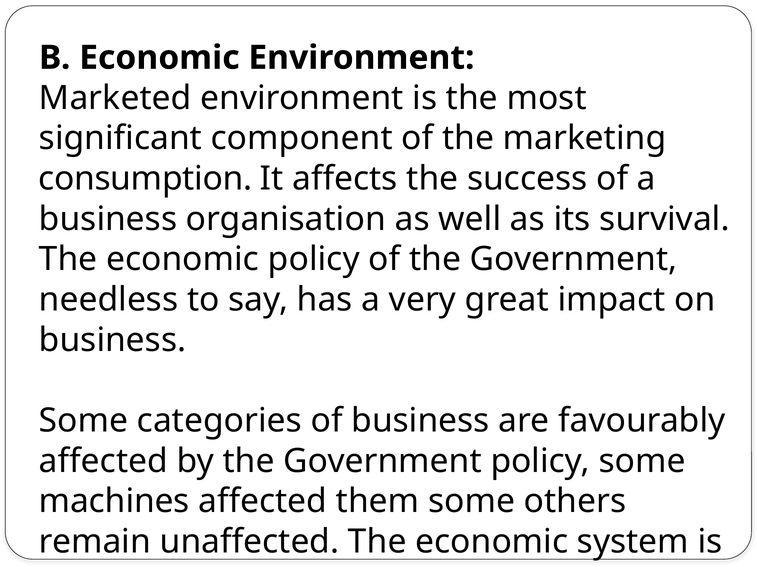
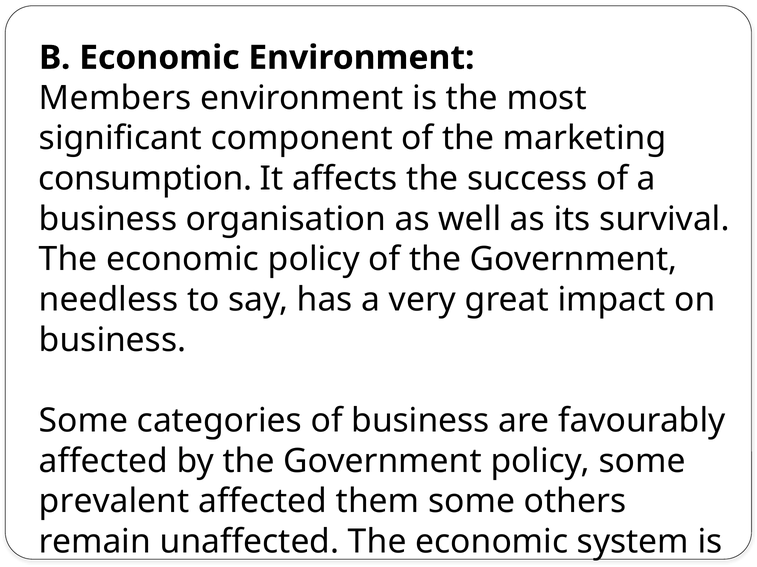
Marketed: Marketed -> Members
machines: machines -> prevalent
